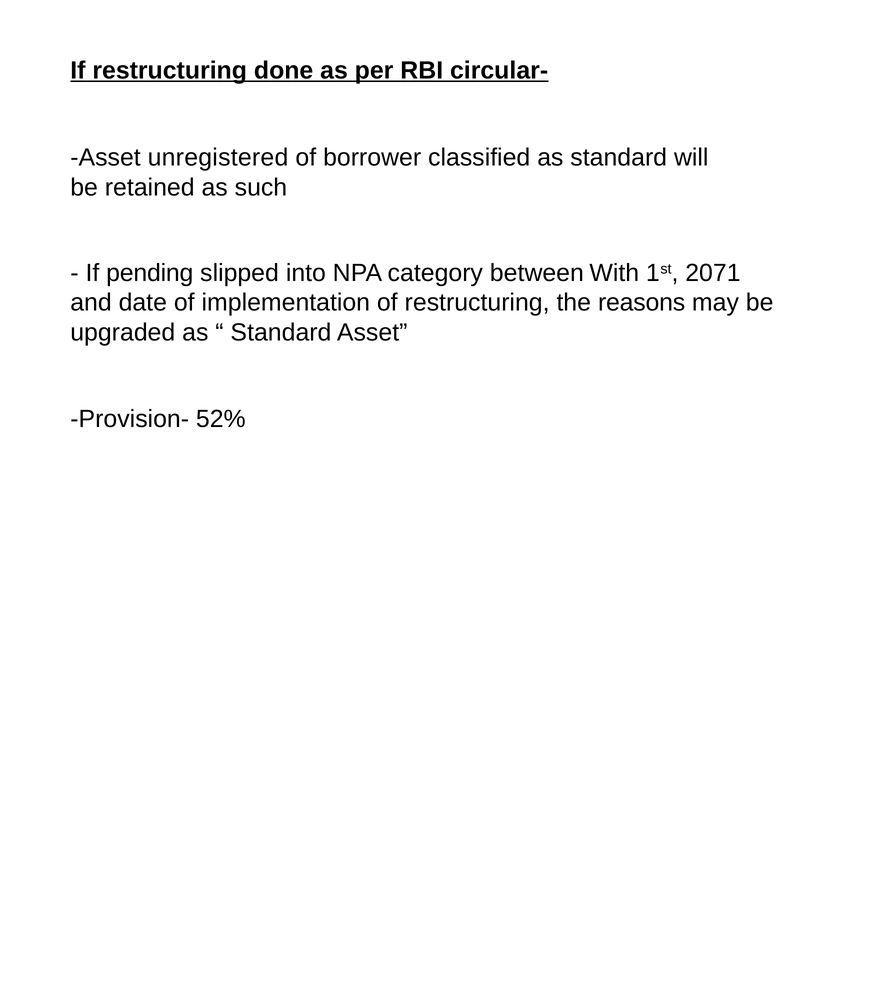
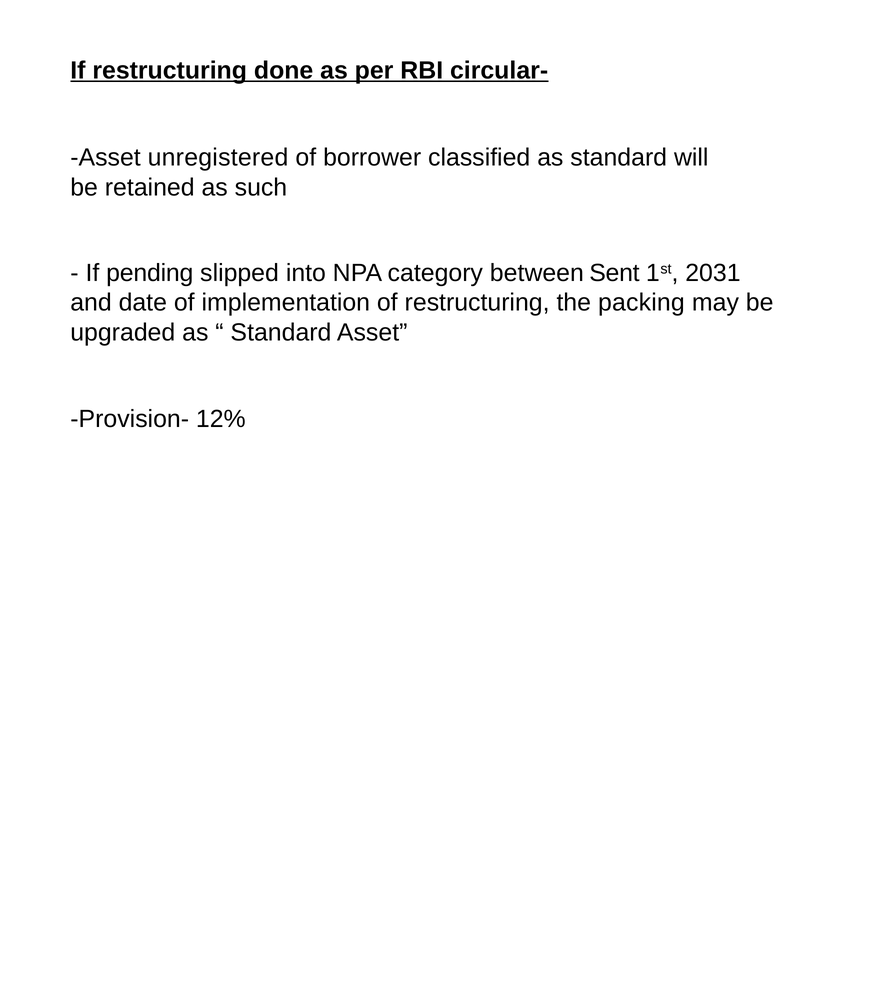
With: With -> Sent
2071: 2071 -> 2031
reasons: reasons -> packing
52%: 52% -> 12%
